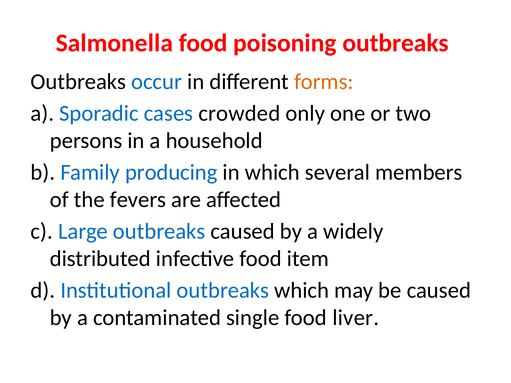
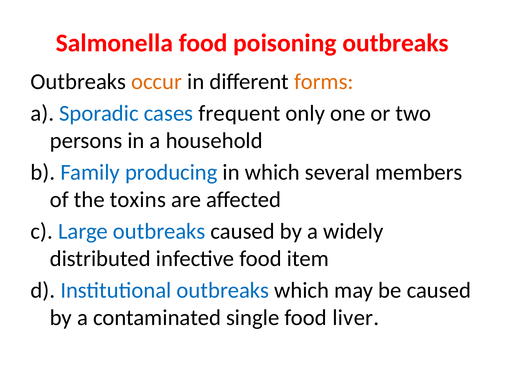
occur colour: blue -> orange
crowded: crowded -> frequent
fevers: fevers -> toxins
